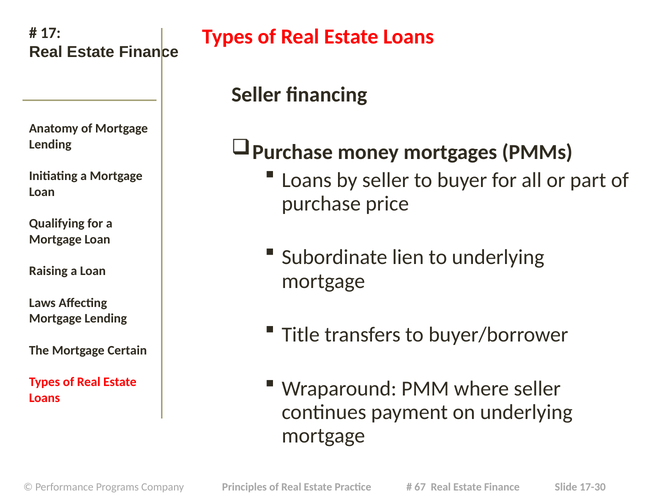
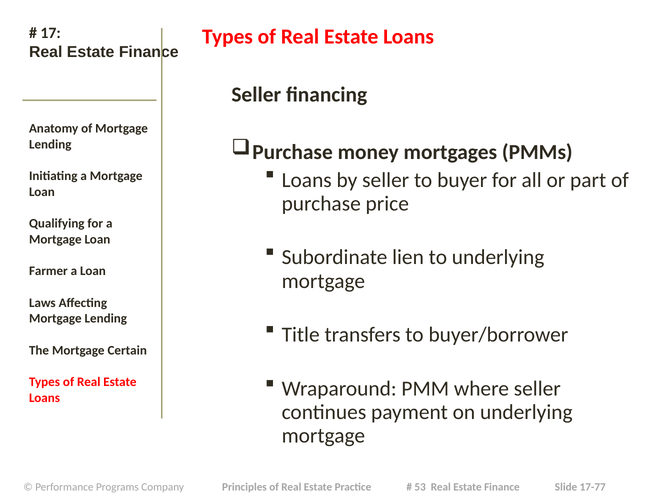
Raising: Raising -> Farmer
67: 67 -> 53
17-30: 17-30 -> 17-77
